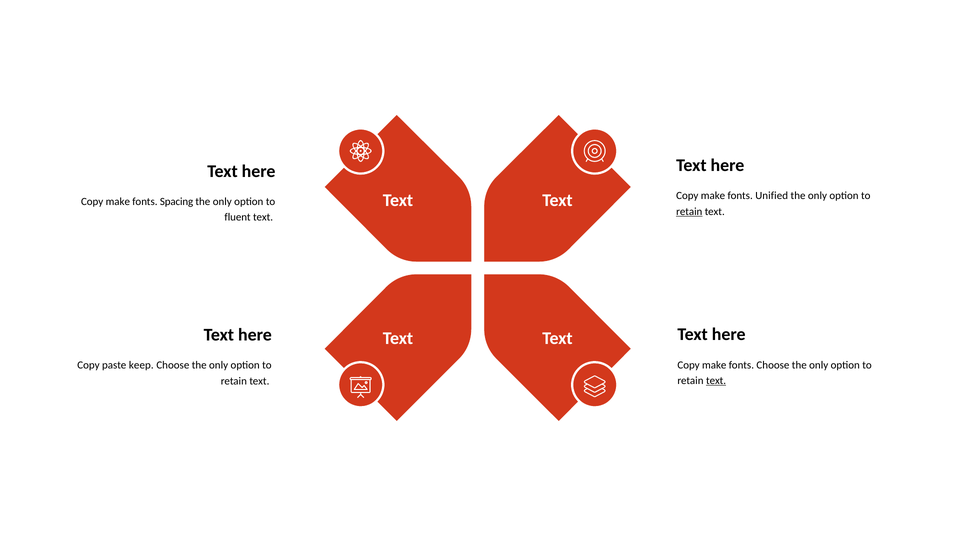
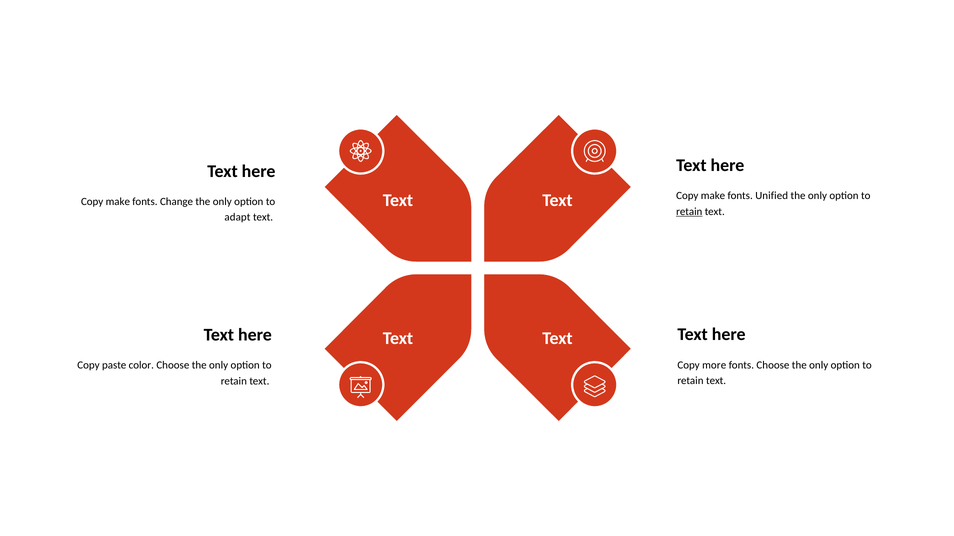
Spacing: Spacing -> Change
fluent: fluent -> adapt
make at (714, 365): make -> more
keep: keep -> color
text at (716, 381) underline: present -> none
